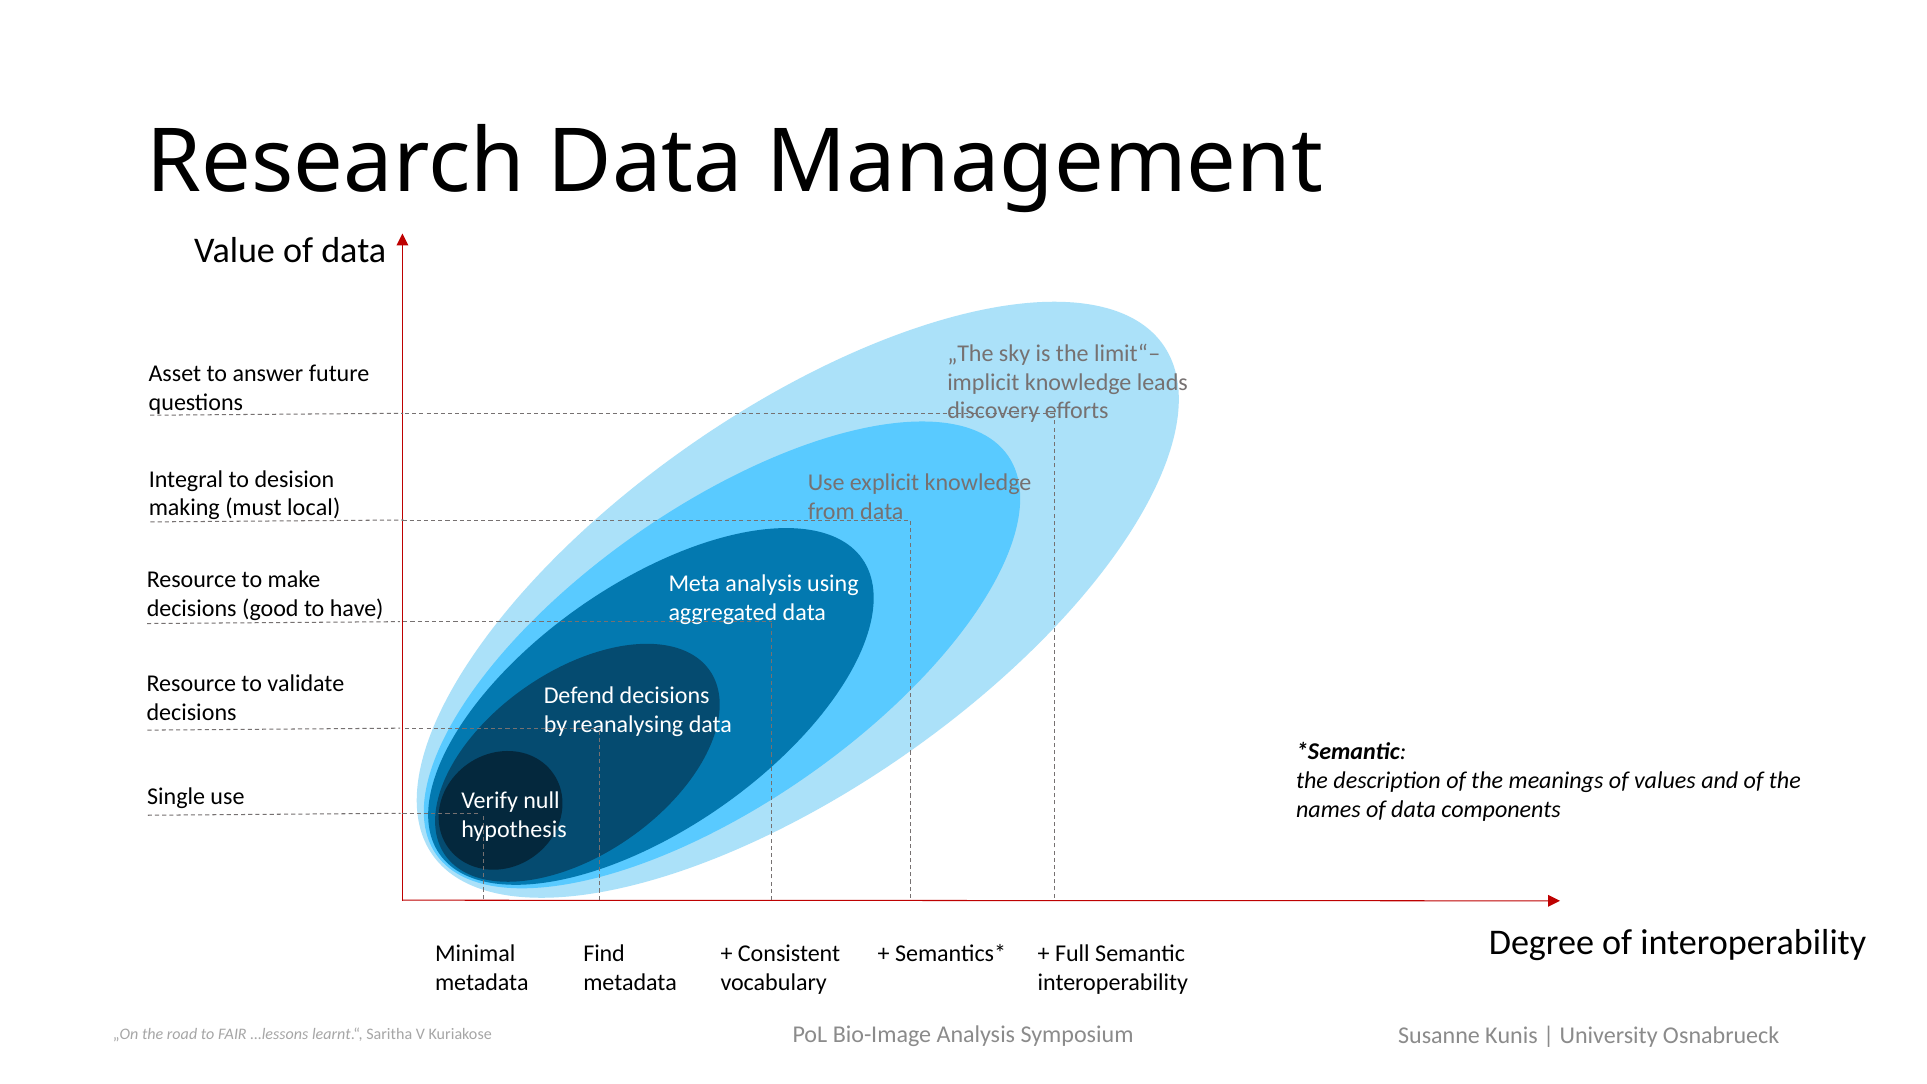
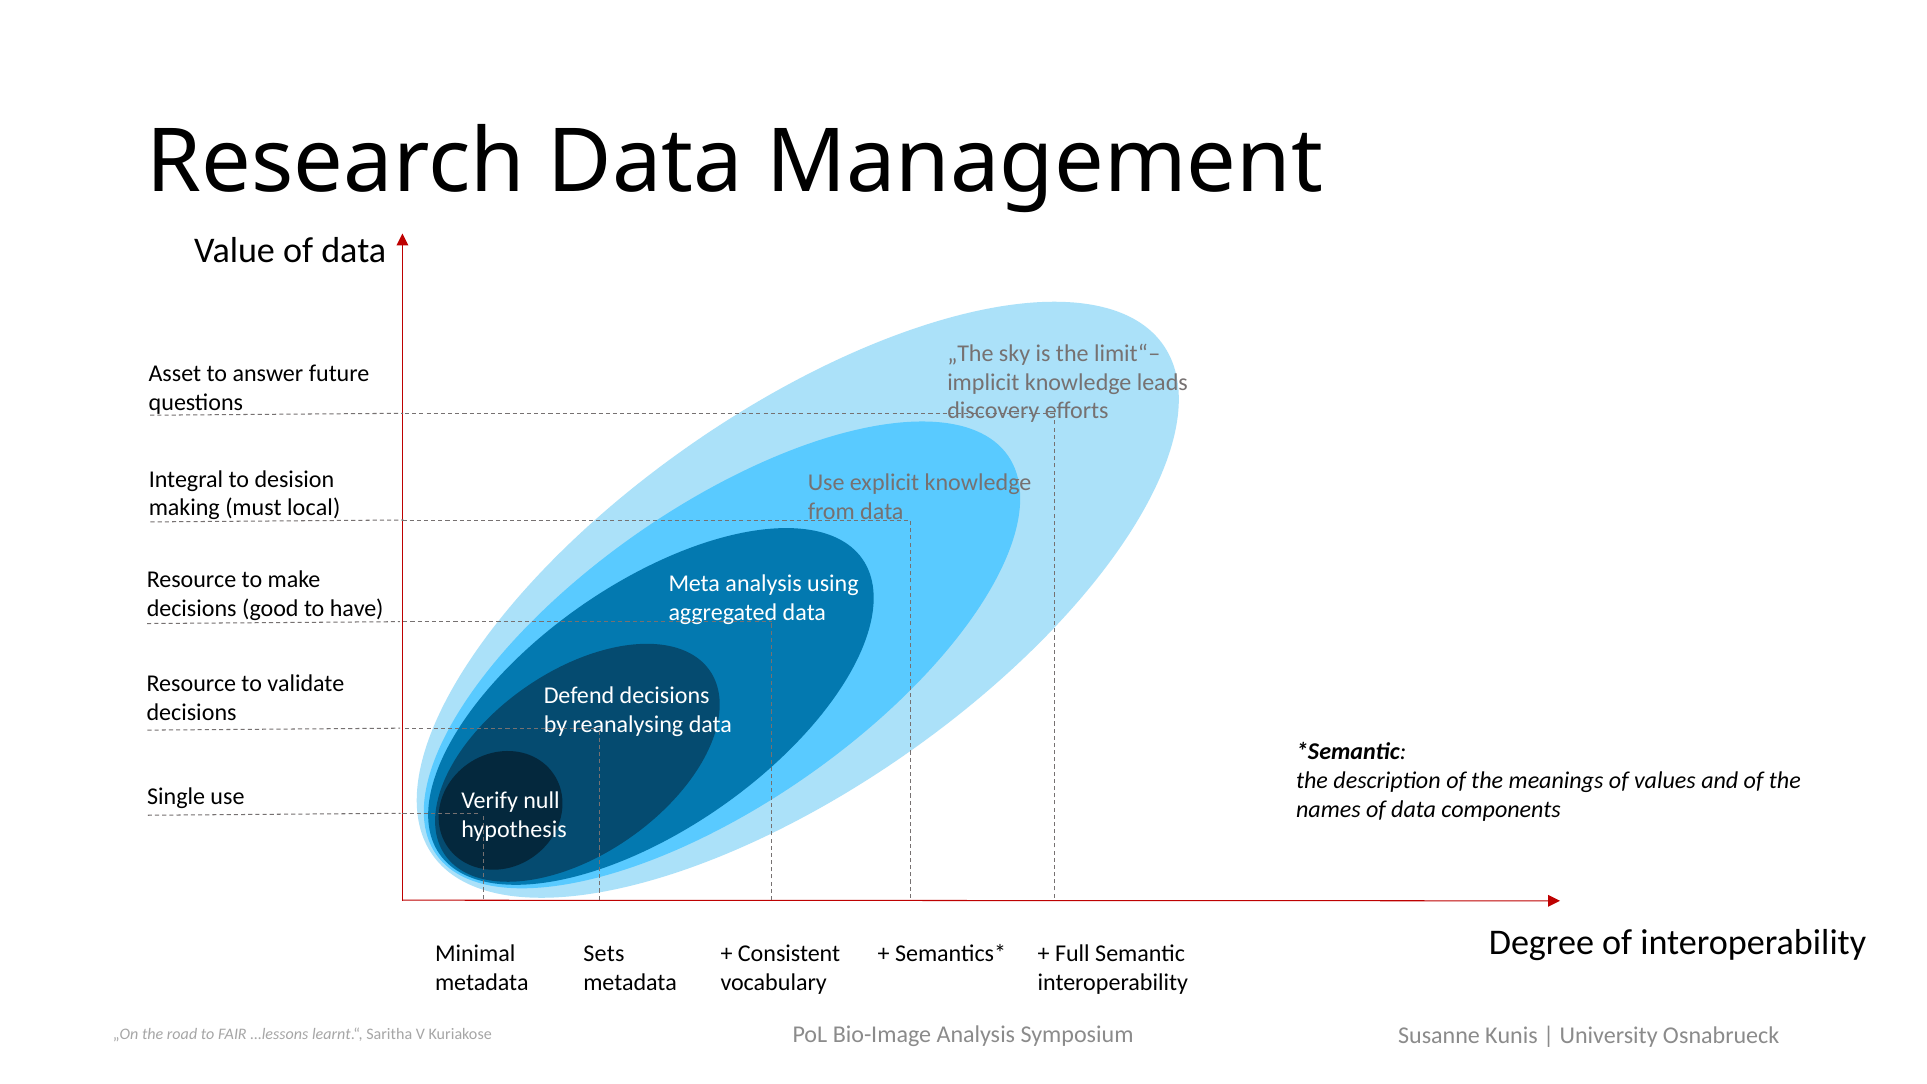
Find: Find -> Sets
